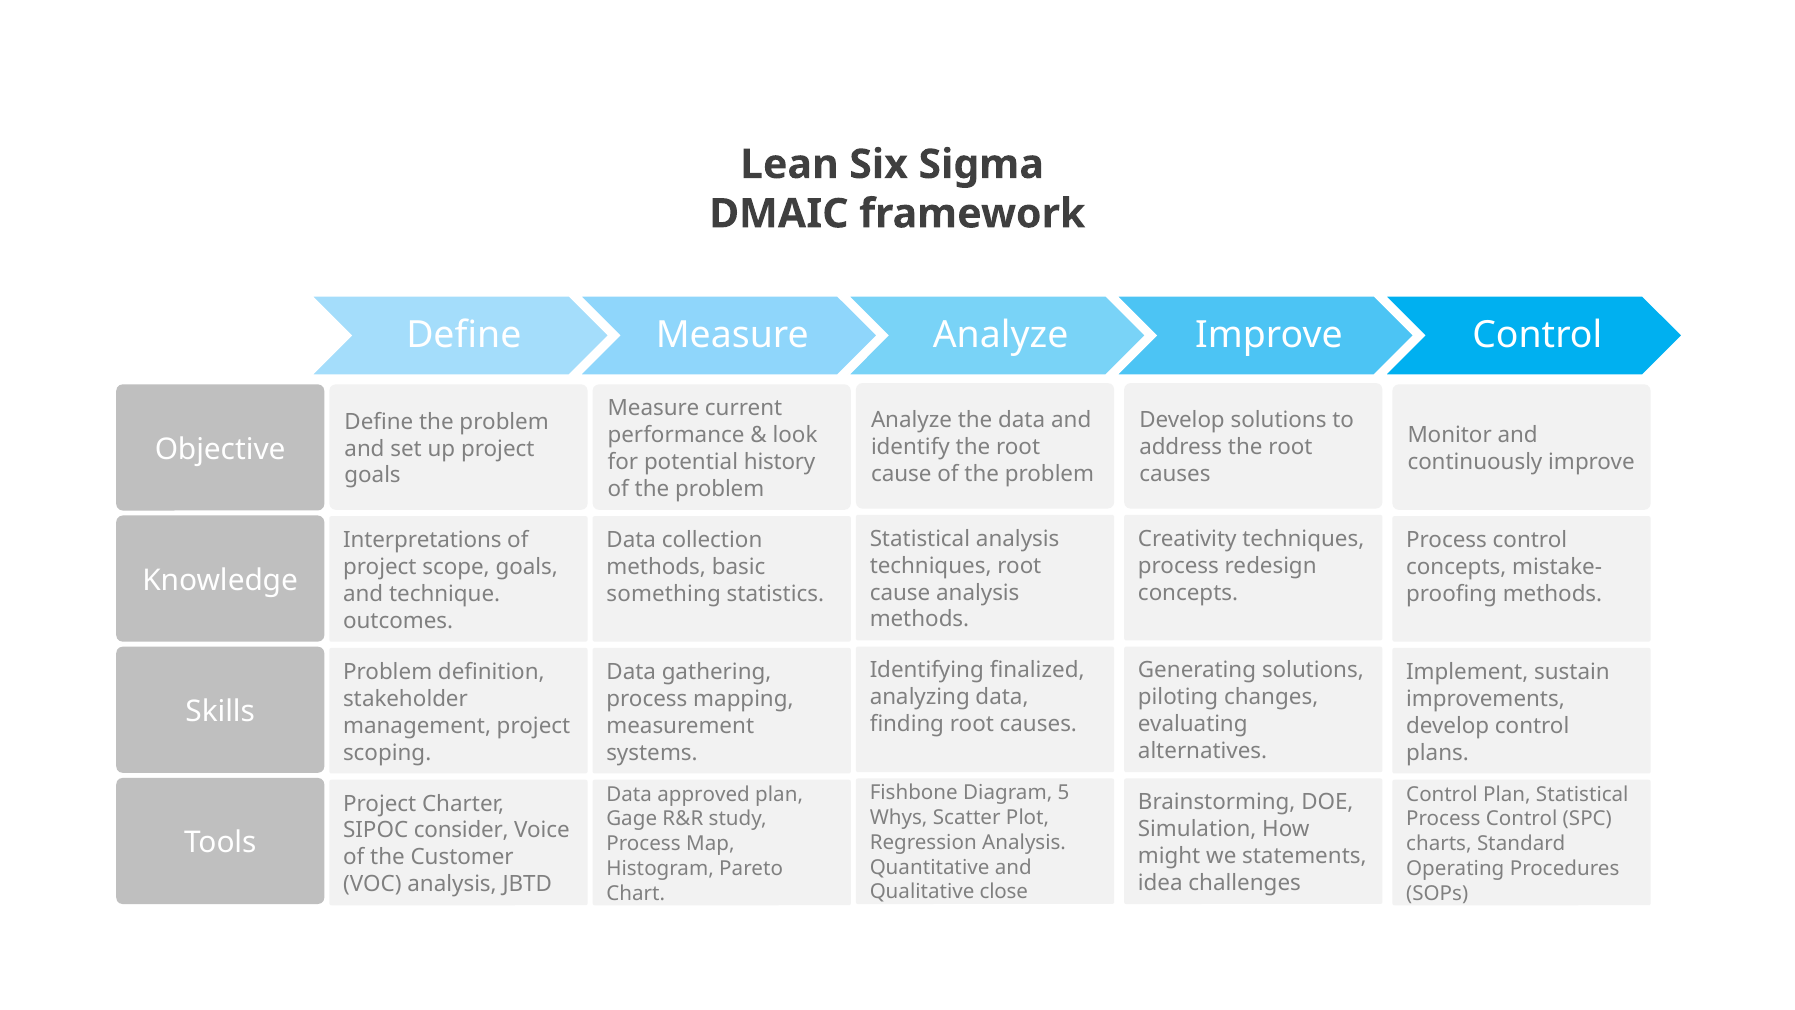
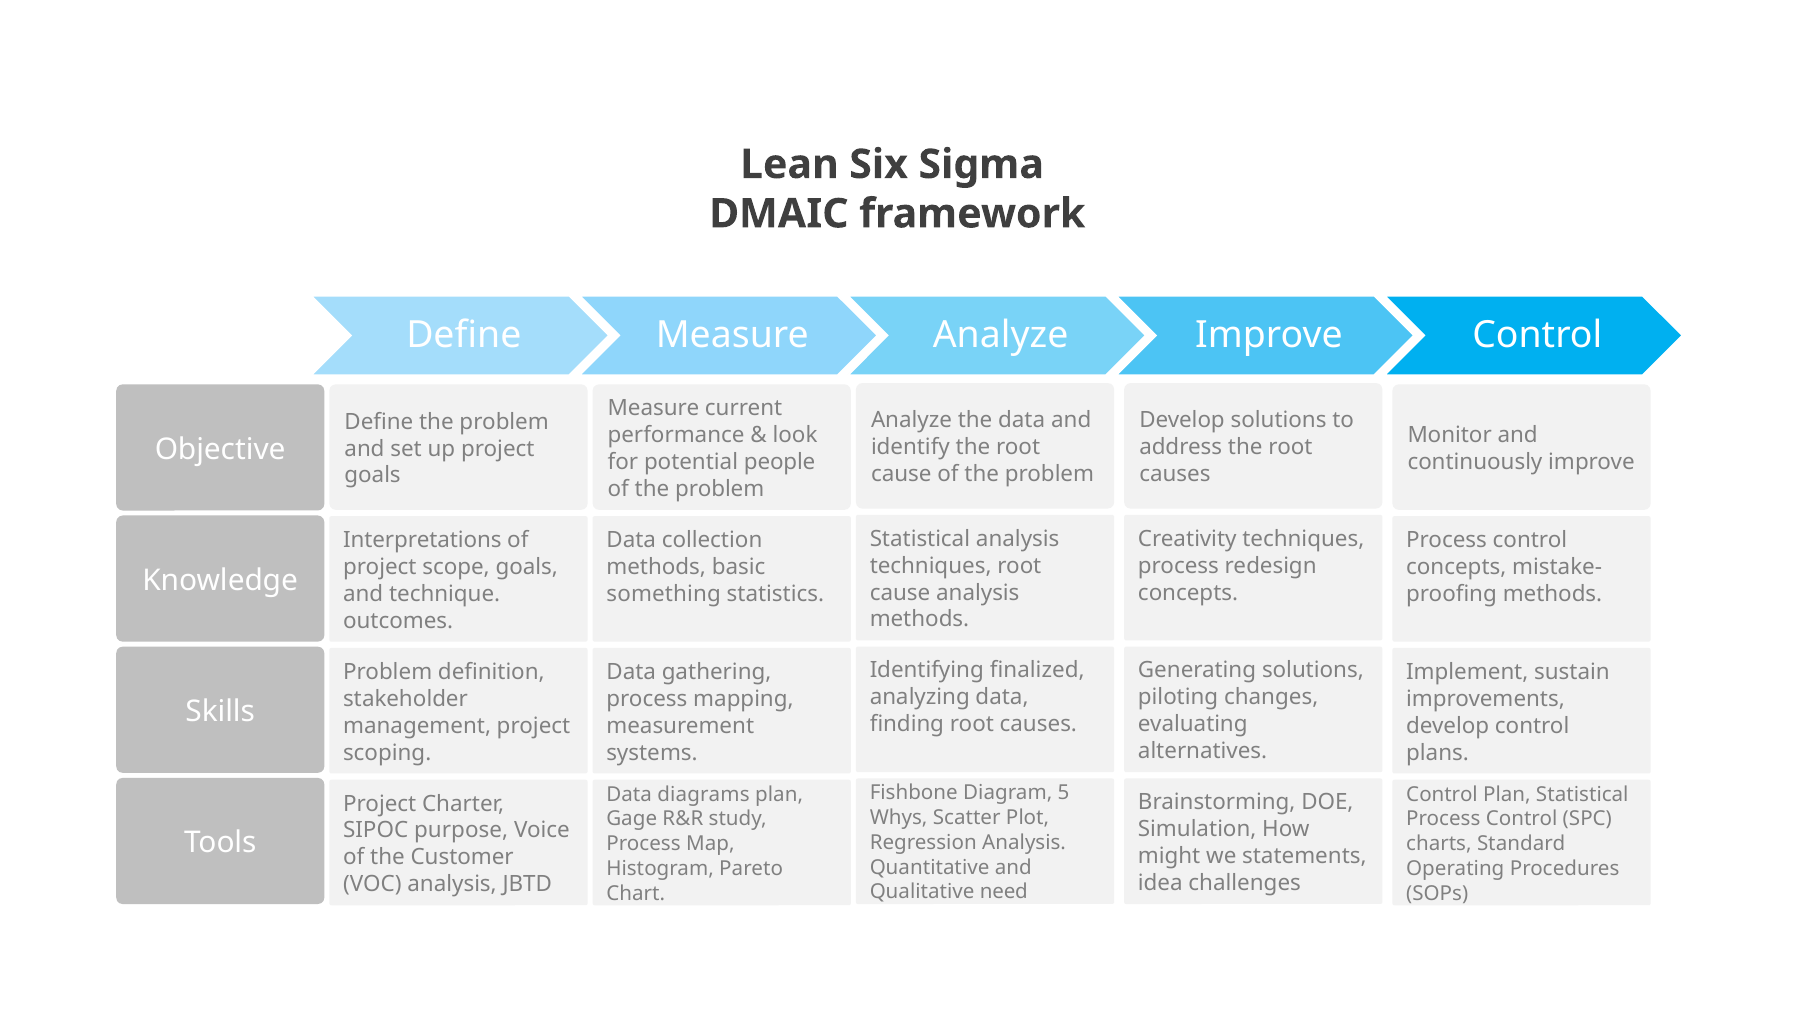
history: history -> people
approved: approved -> diagrams
consider: consider -> purpose
close: close -> need
